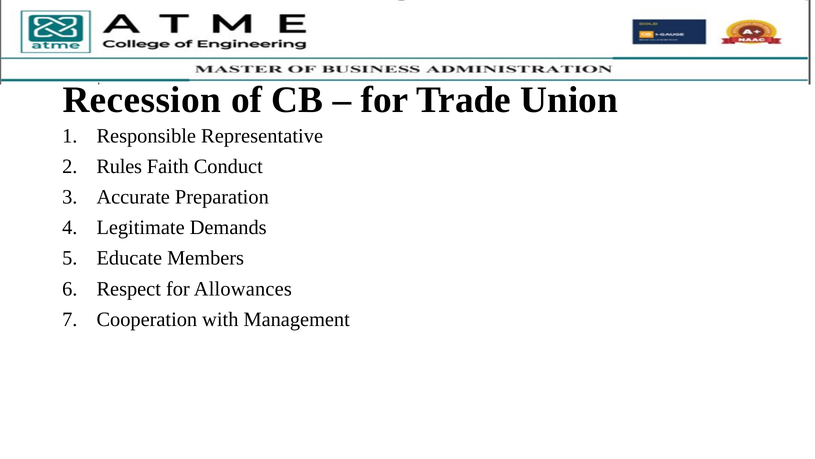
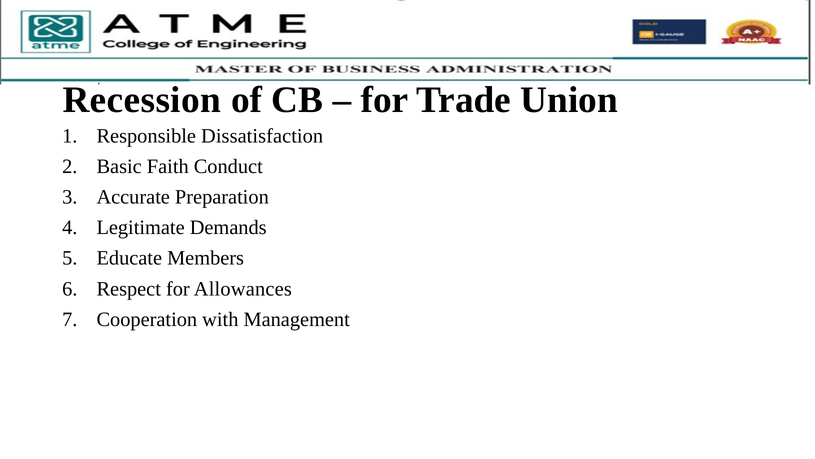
Representative: Representative -> Dissatisfaction
Rules: Rules -> Basic
